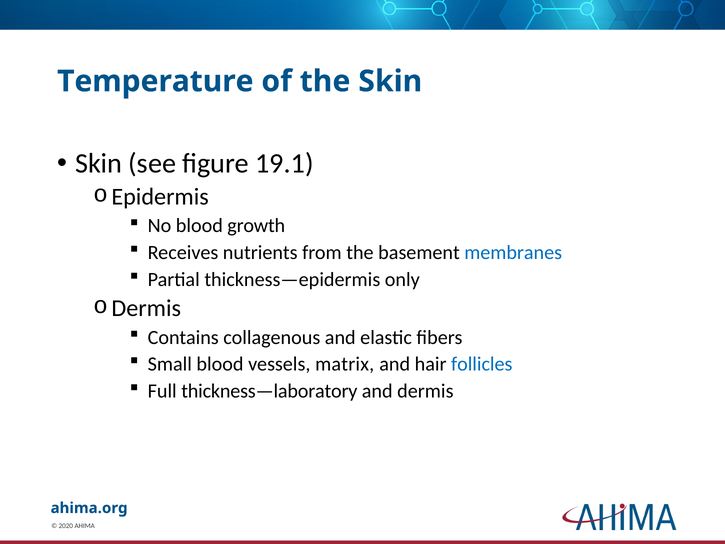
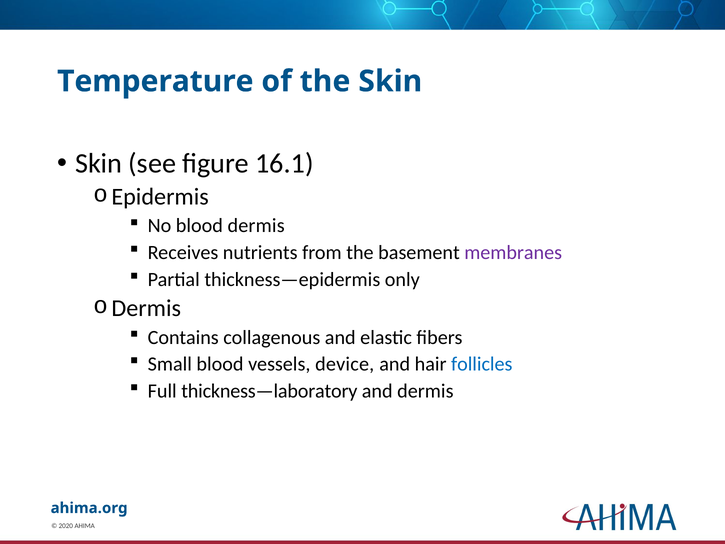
19.1: 19.1 -> 16.1
blood growth: growth -> dermis
membranes colour: blue -> purple
matrix: matrix -> device
